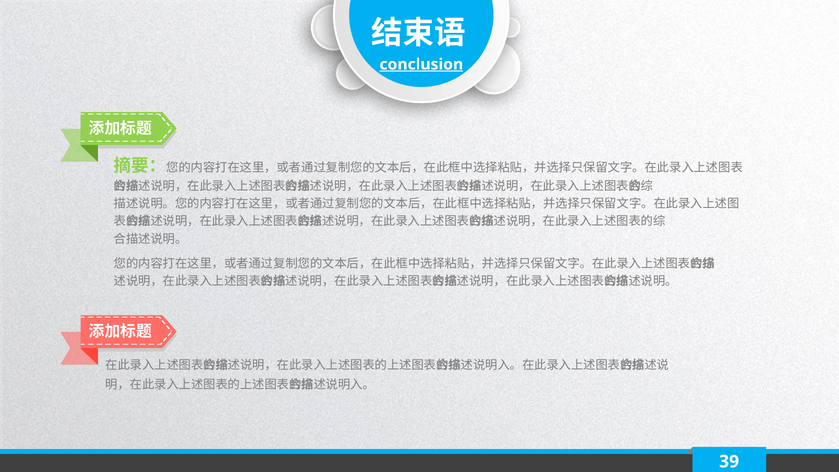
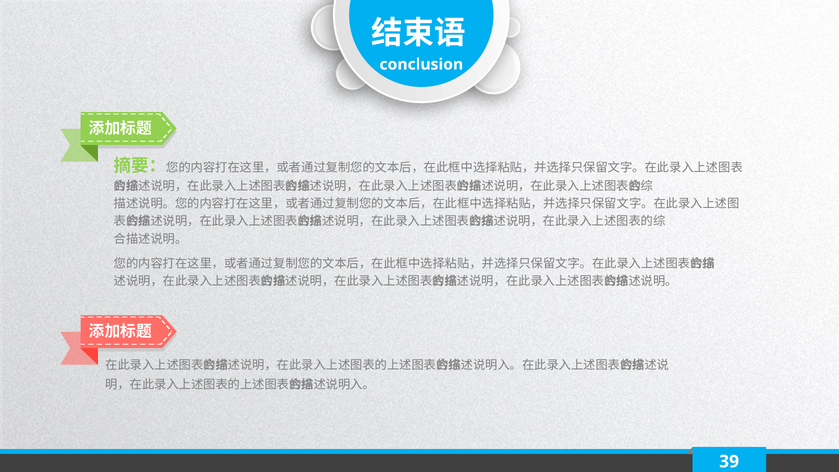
conclusion underline: present -> none
